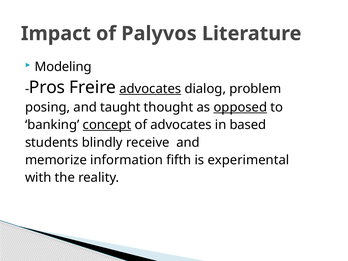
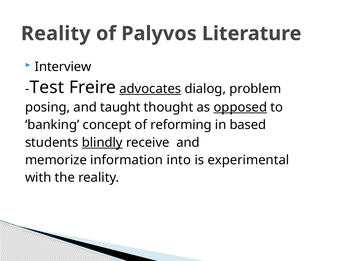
Impact at (56, 34): Impact -> Reality
Modeling: Modeling -> Interview
Pros: Pros -> Test
concept underline: present -> none
of advocates: advocates -> reforming
blindly underline: none -> present
fifth: fifth -> into
